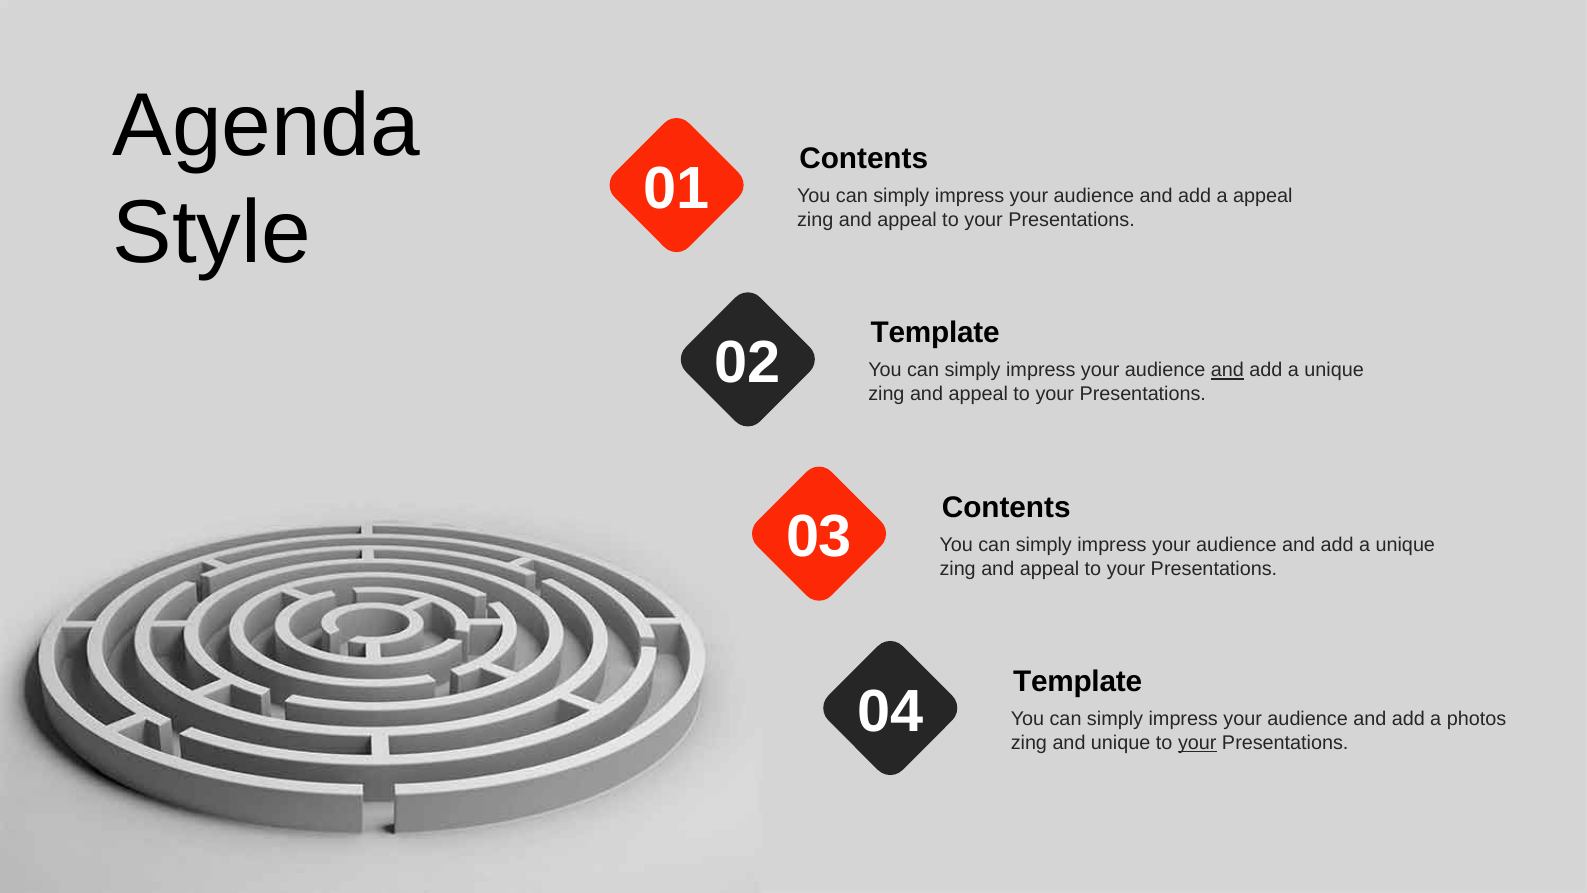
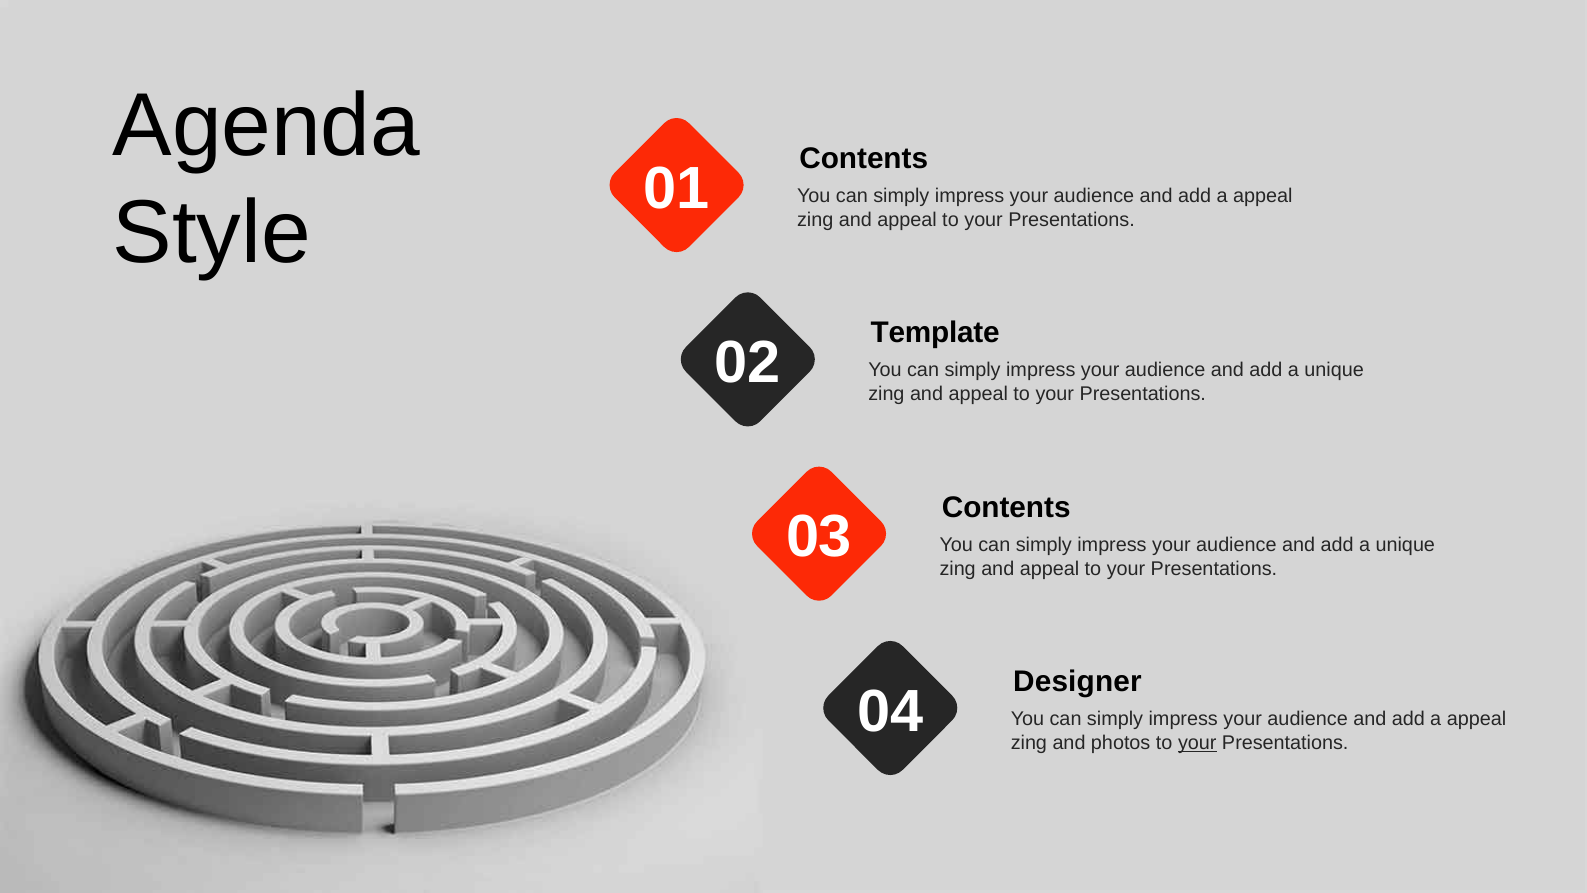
and at (1227, 370) underline: present -> none
Template at (1078, 681): Template -> Designer
photos at (1477, 719): photos -> appeal
and unique: unique -> photos
